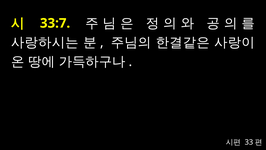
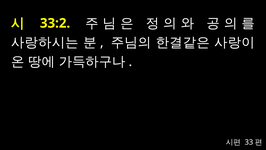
33:7: 33:7 -> 33:2
